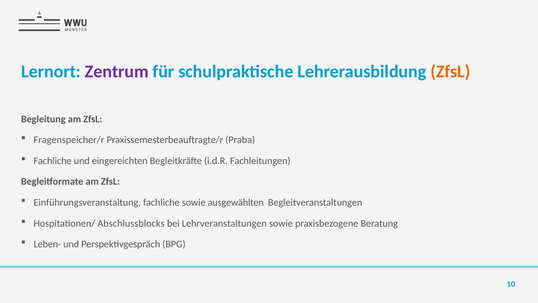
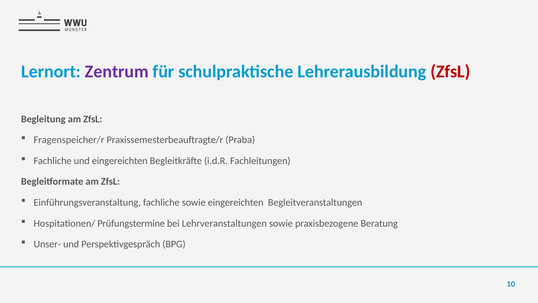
ZfsL at (450, 72) colour: orange -> red
sowie ausgewählten: ausgewählten -> eingereichten
Abschlussblocks: Abschlussblocks -> Prüfungstermine
Leben-: Leben- -> Unser-
